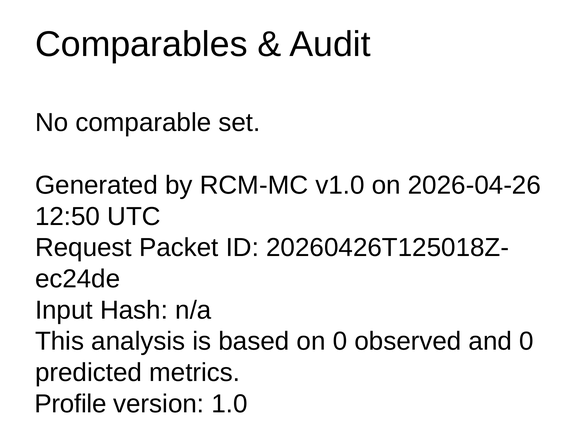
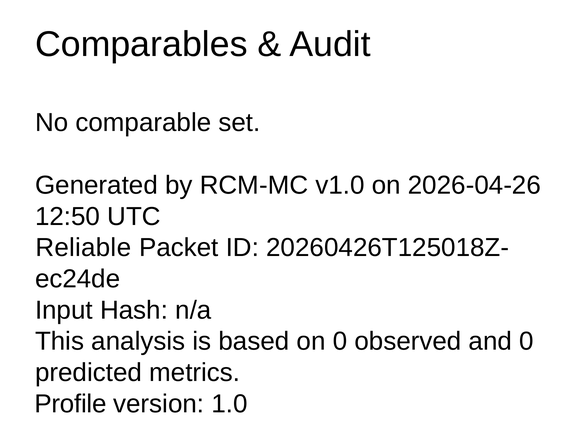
Request: Request -> Reliable
